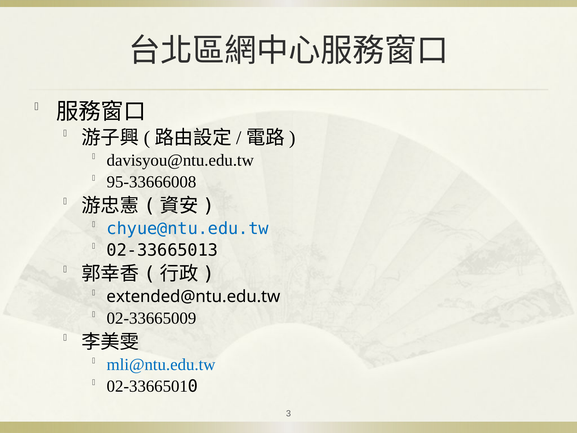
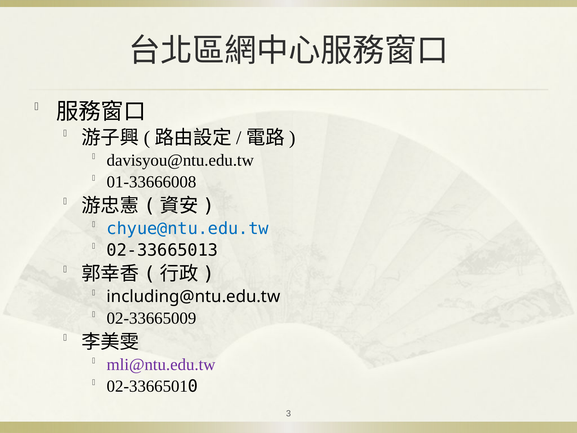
95-33666008: 95-33666008 -> 01-33666008
extended@ntu.edu.tw: extended@ntu.edu.tw -> including@ntu.edu.tw
mli@ntu.edu.tw colour: blue -> purple
